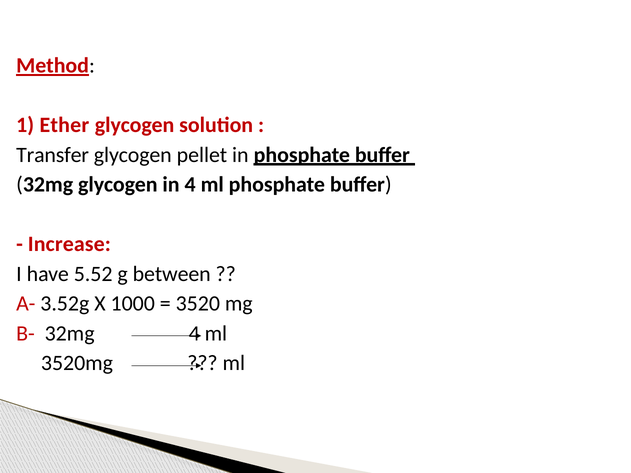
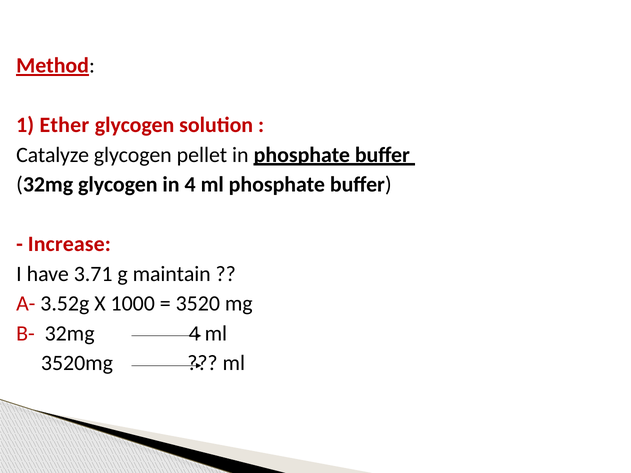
Transfer: Transfer -> Catalyze
5.52: 5.52 -> 3.71
between: between -> maintain
